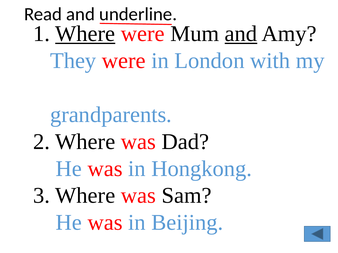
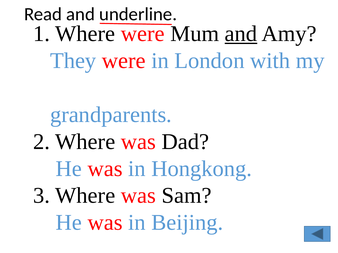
Where at (85, 34) underline: present -> none
